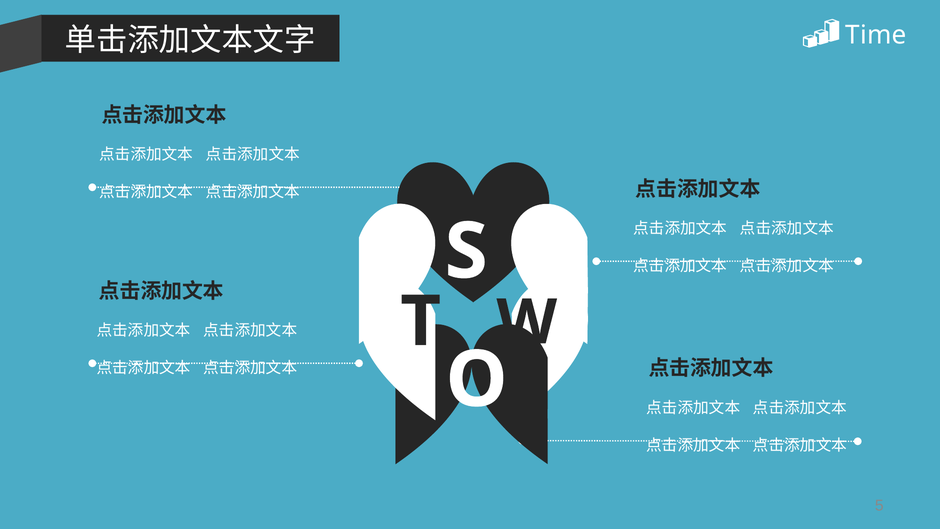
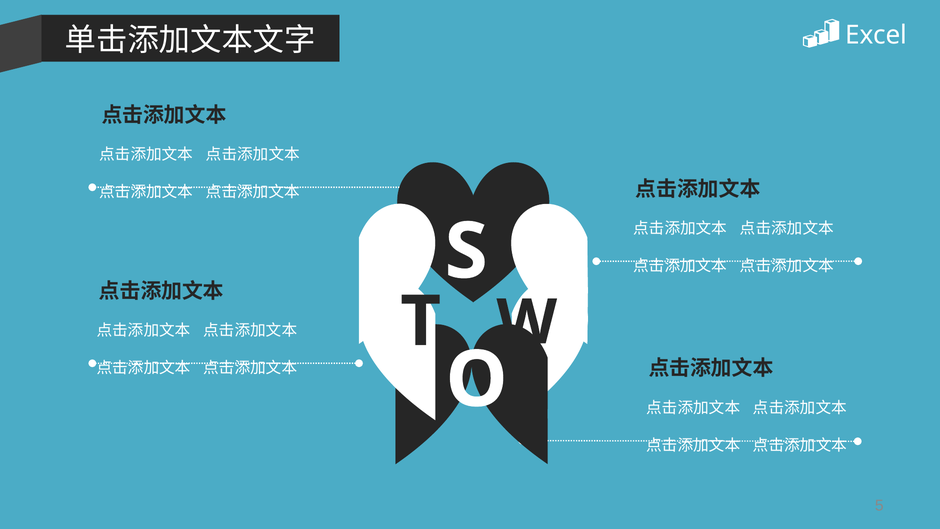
Time: Time -> Excel
